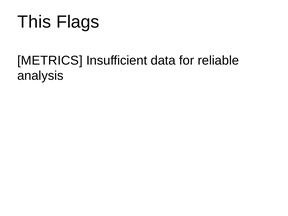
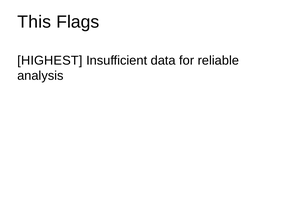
METRICS: METRICS -> HIGHEST
